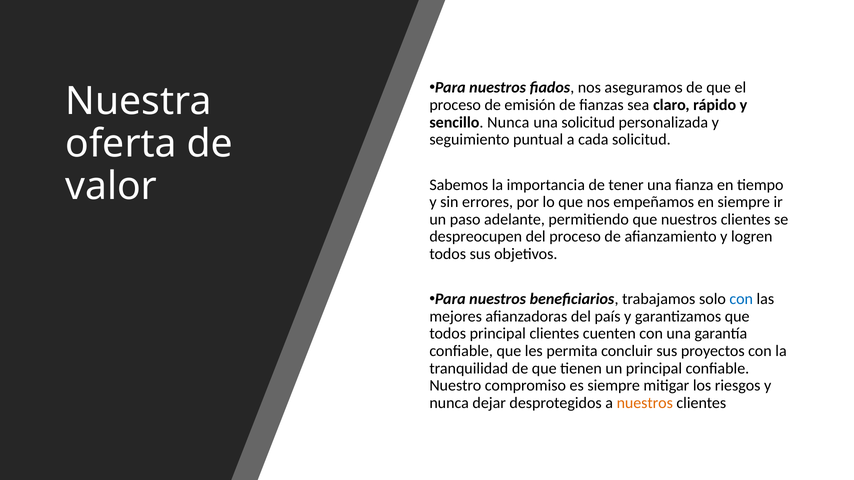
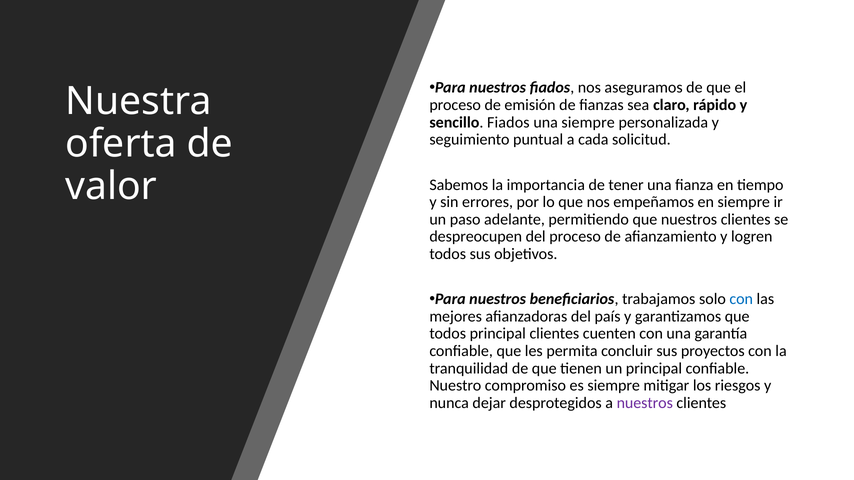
sencillo Nunca: Nunca -> Fiados
una solicitud: solicitud -> siempre
nuestros at (645, 403) colour: orange -> purple
